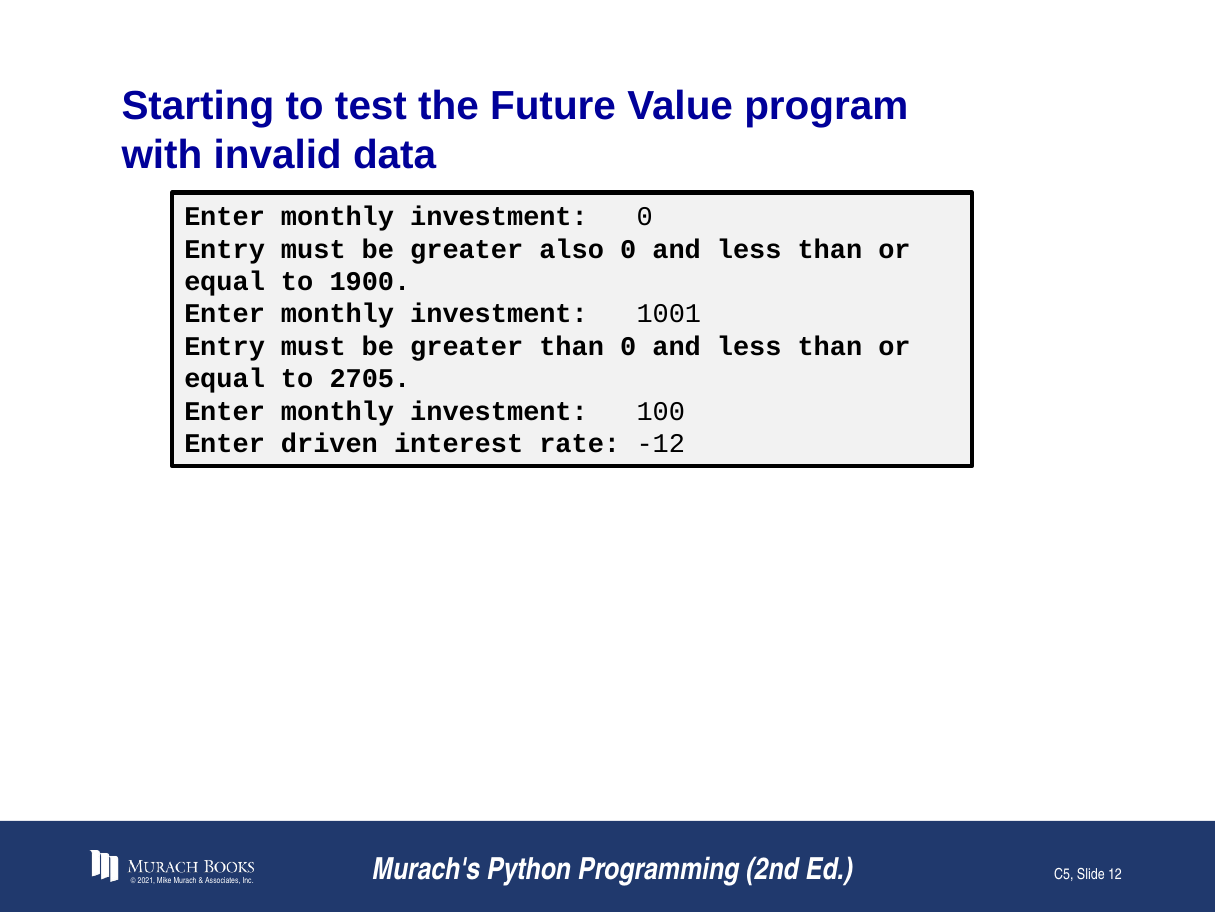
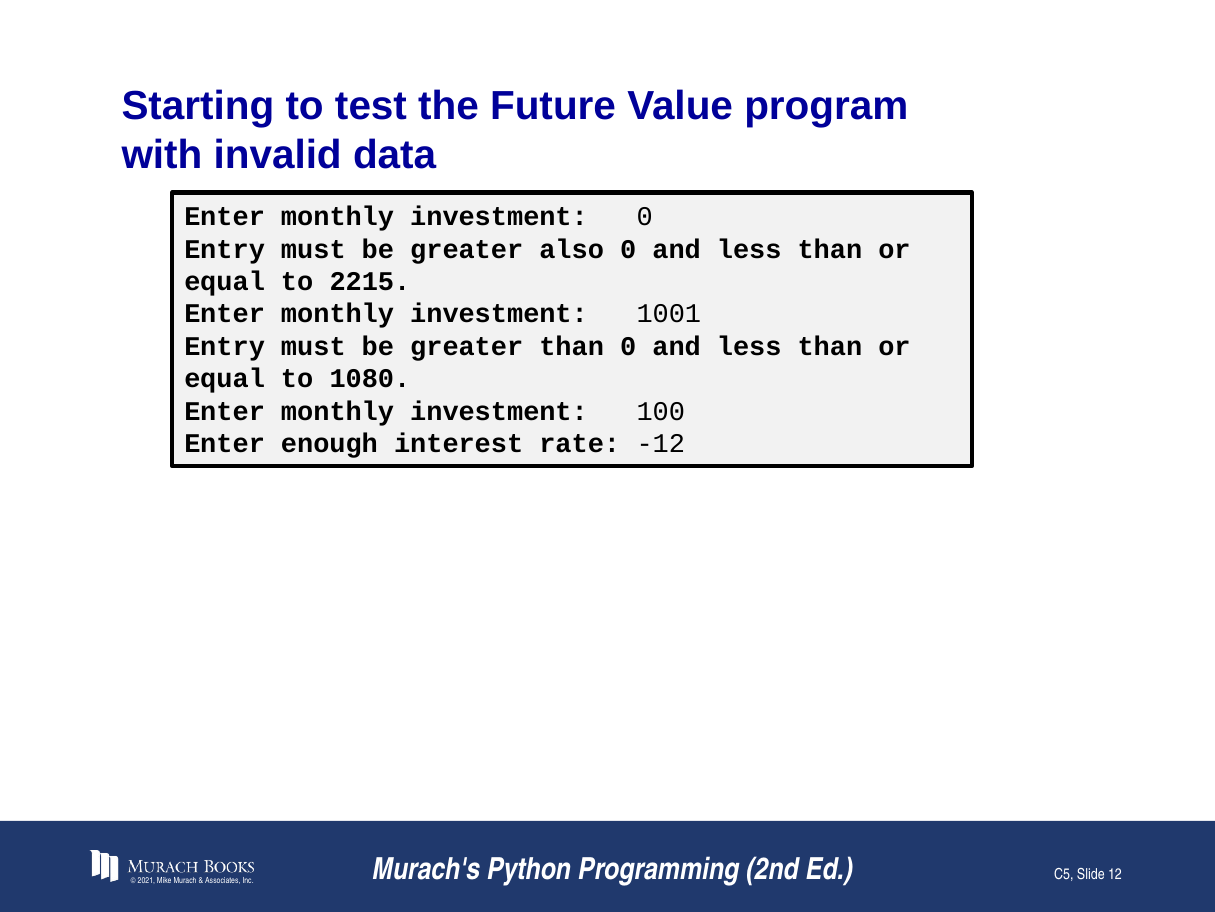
1900: 1900 -> 2215
2705: 2705 -> 1080
driven: driven -> enough
